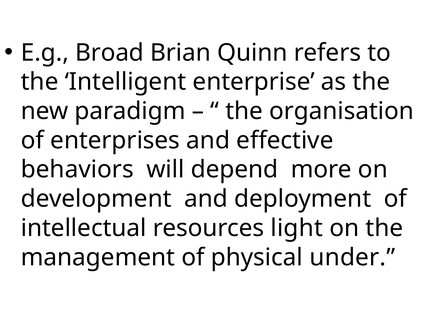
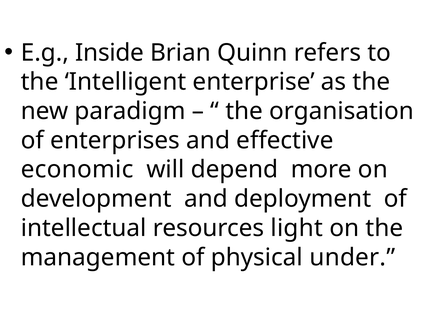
Broad: Broad -> Inside
behaviors: behaviors -> economic
